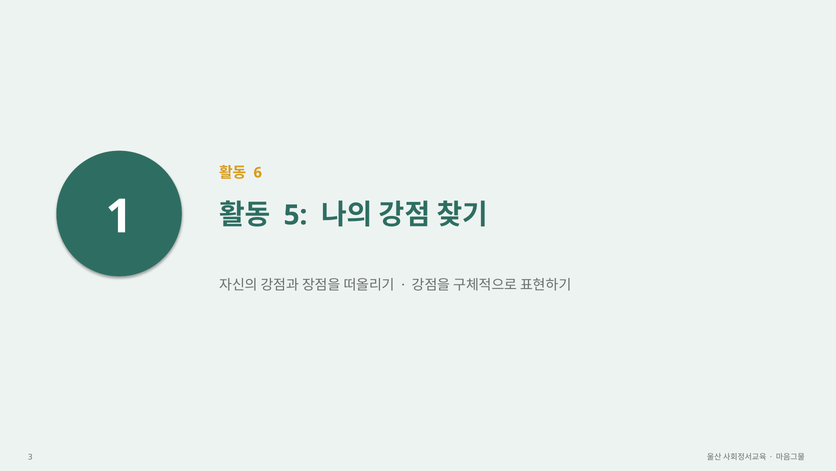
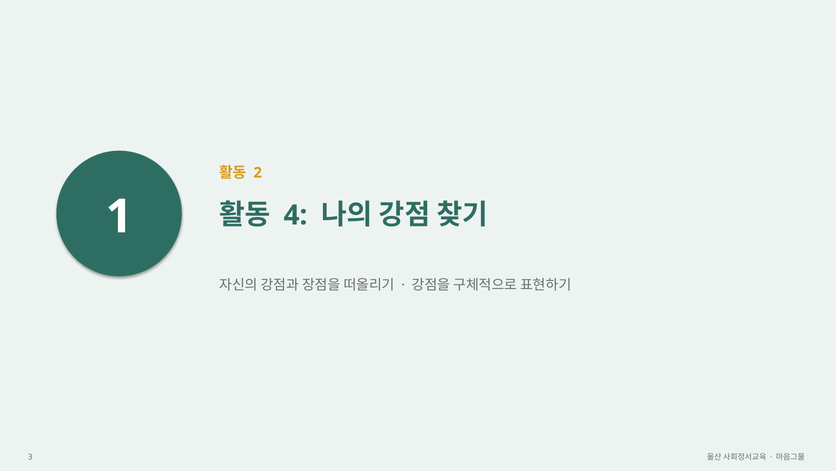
6: 6 -> 2
5: 5 -> 4
